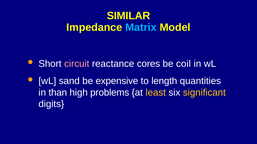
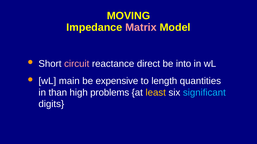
SIMILAR: SIMILAR -> MOVING
Matrix colour: light blue -> pink
cores: cores -> direct
coil: coil -> into
sand: sand -> main
significant colour: yellow -> light blue
